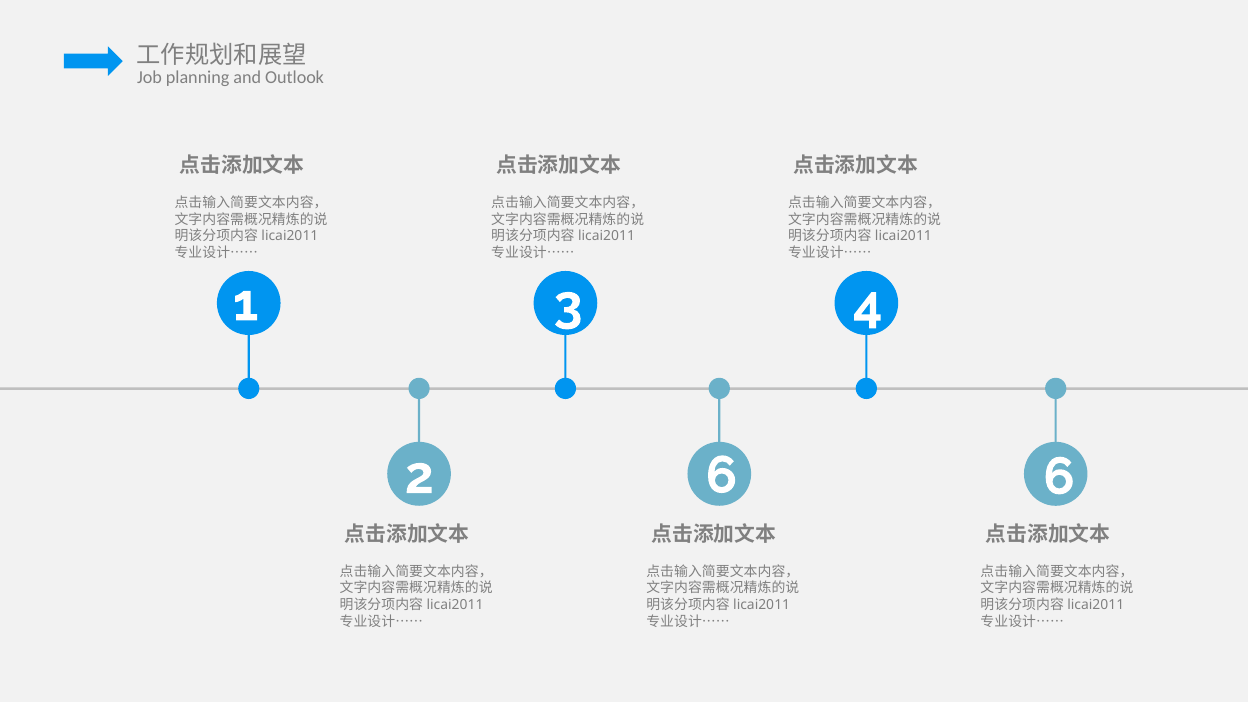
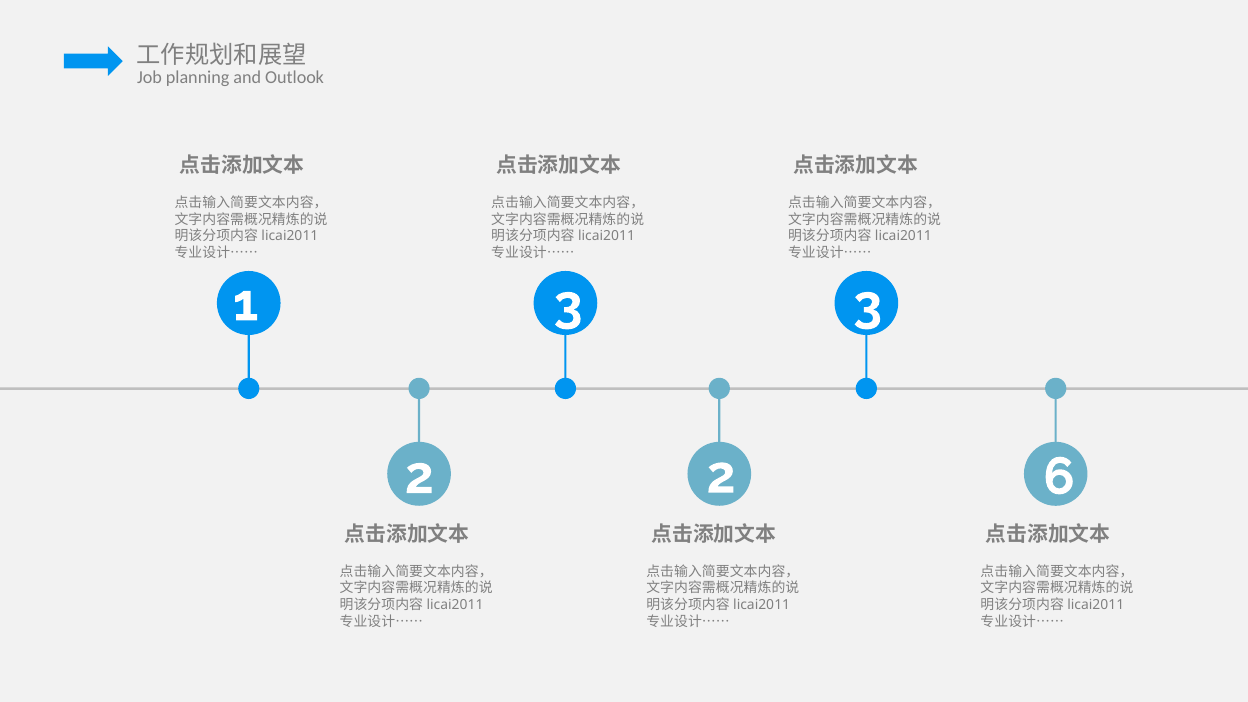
3 4: 4 -> 3
2 6: 6 -> 2
